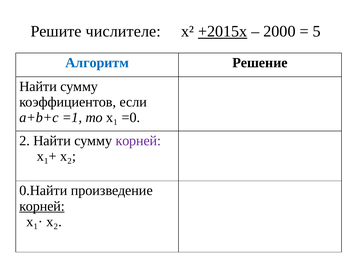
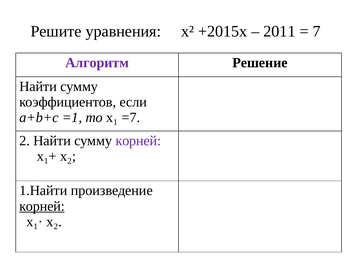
числителе: числителе -> уравнения
+2015х underline: present -> none
2000: 2000 -> 2011
5: 5 -> 7
Алгоритм colour: blue -> purple
=0: =0 -> =7
0.Найти: 0.Найти -> 1.Найти
